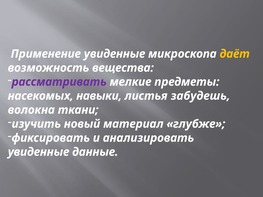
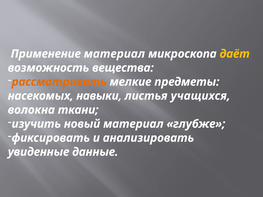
Применение увиденные: увиденные -> материал
рассматривать colour: purple -> orange
забудешь: забудешь -> учащихся
